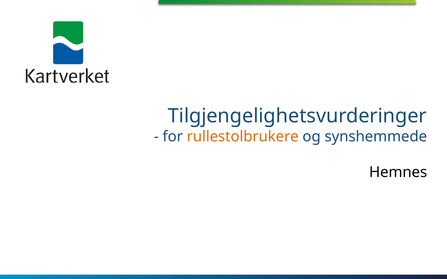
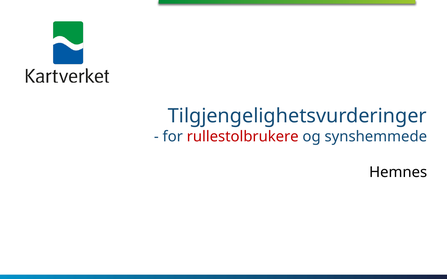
rullestolbrukere colour: orange -> red
